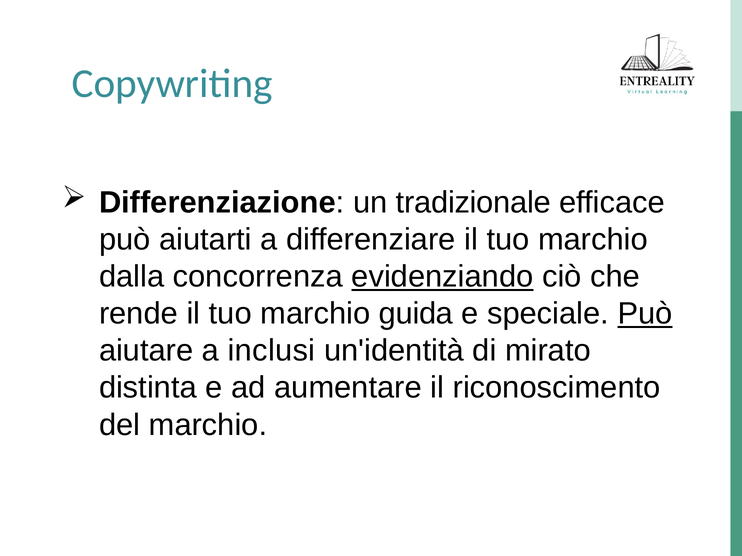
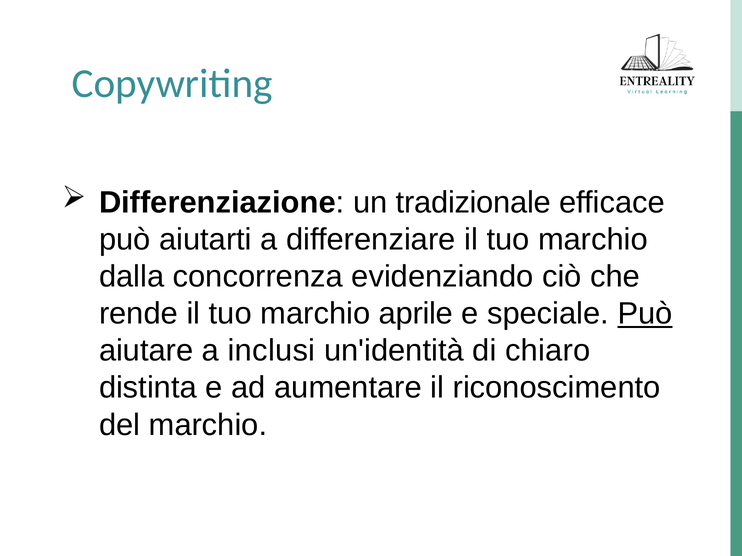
evidenziando underline: present -> none
guida: guida -> aprile
mirato: mirato -> chiaro
